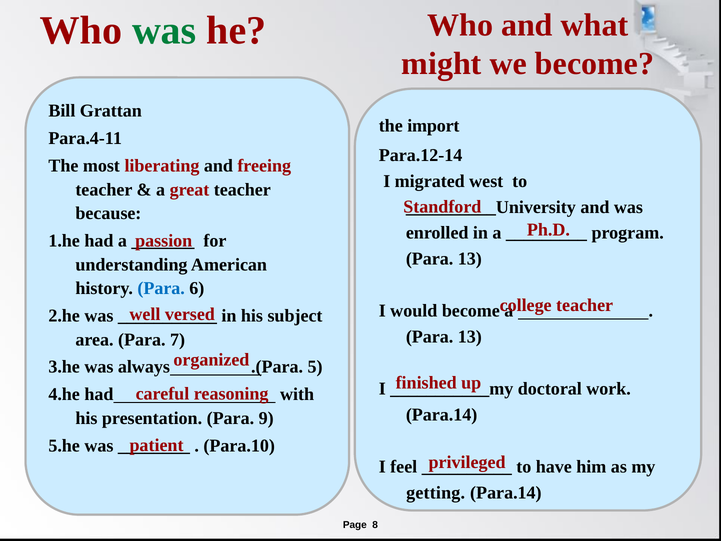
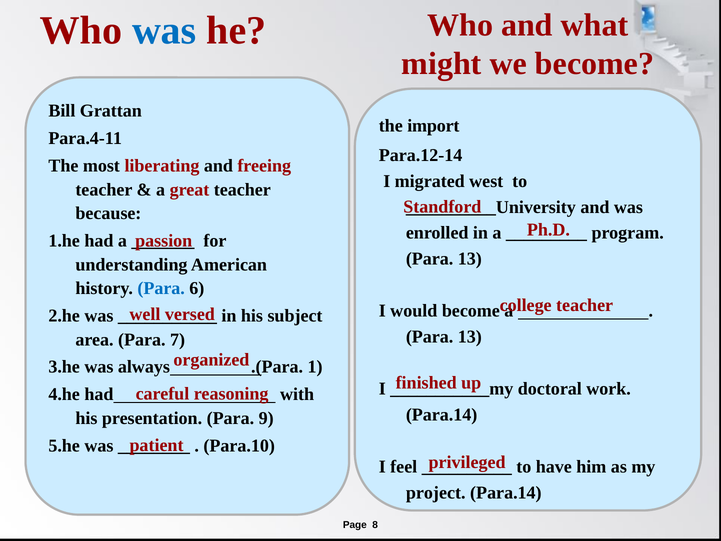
was at (164, 30) colour: green -> blue
5: 5 -> 1
getting: getting -> project
